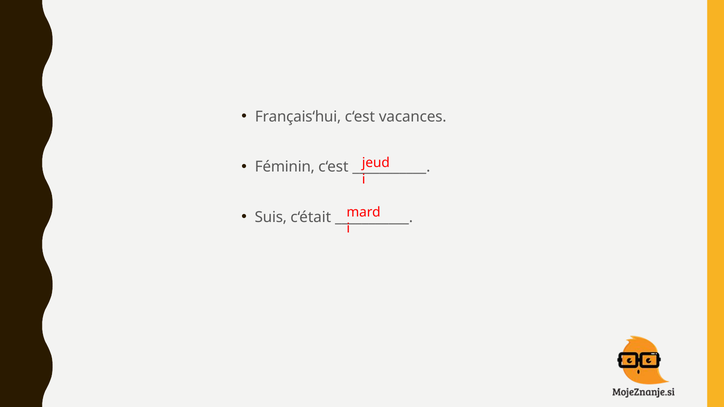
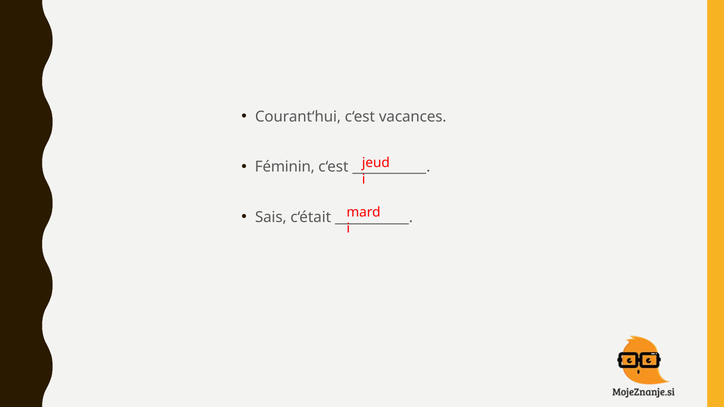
Français‘hui: Français‘hui -> Courant‘hui
Suis: Suis -> Sais
